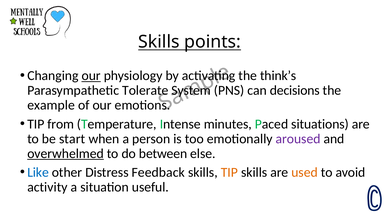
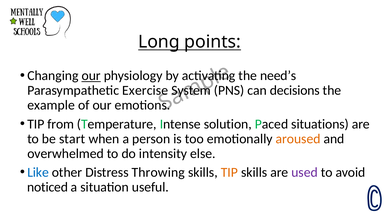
Skills at (159, 42): Skills -> Long
think’s: think’s -> need’s
Tolerate: Tolerate -> Exercise
minutes: minutes -> solution
aroused colour: purple -> orange
overwhelmed underline: present -> none
between: between -> intensity
Feedback: Feedback -> Throwing
used colour: orange -> purple
activity: activity -> noticed
